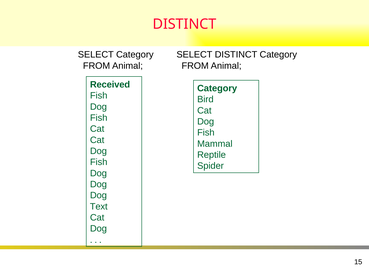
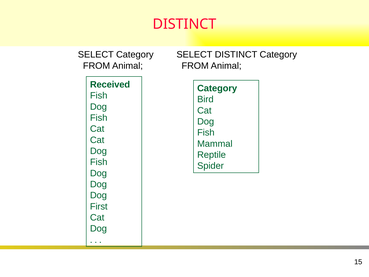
Text: Text -> First
